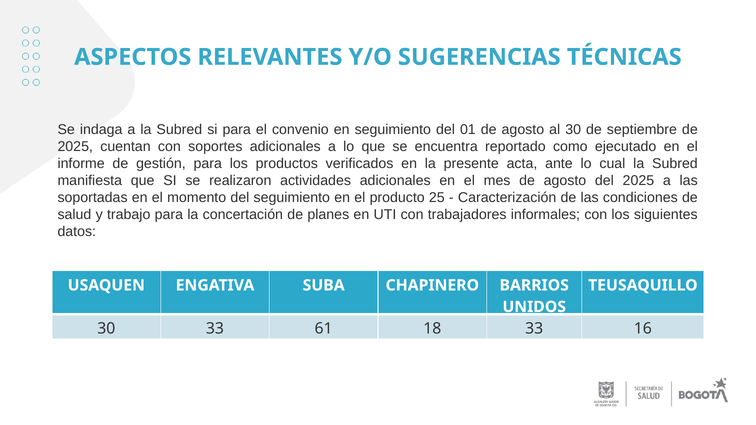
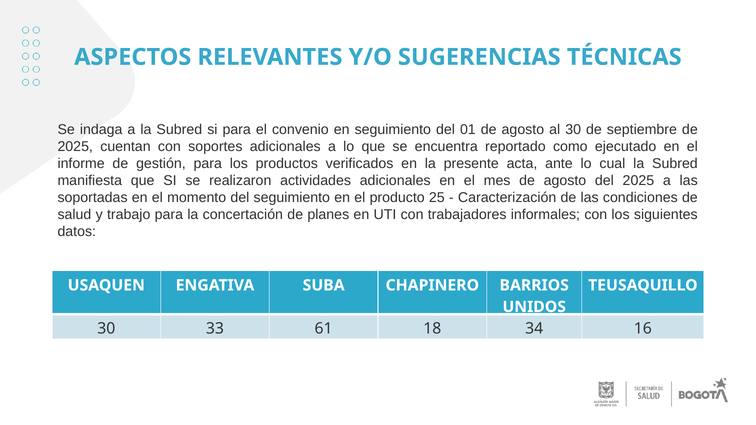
18 33: 33 -> 34
